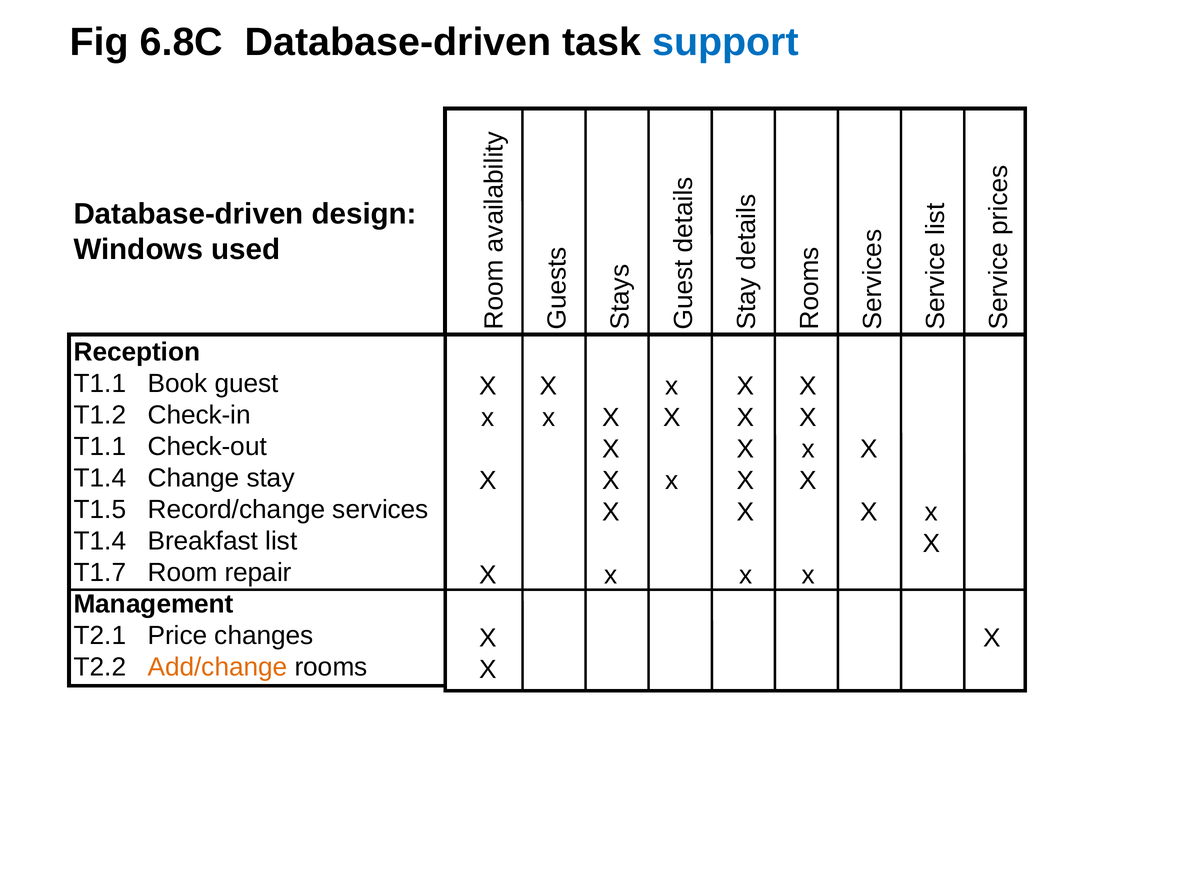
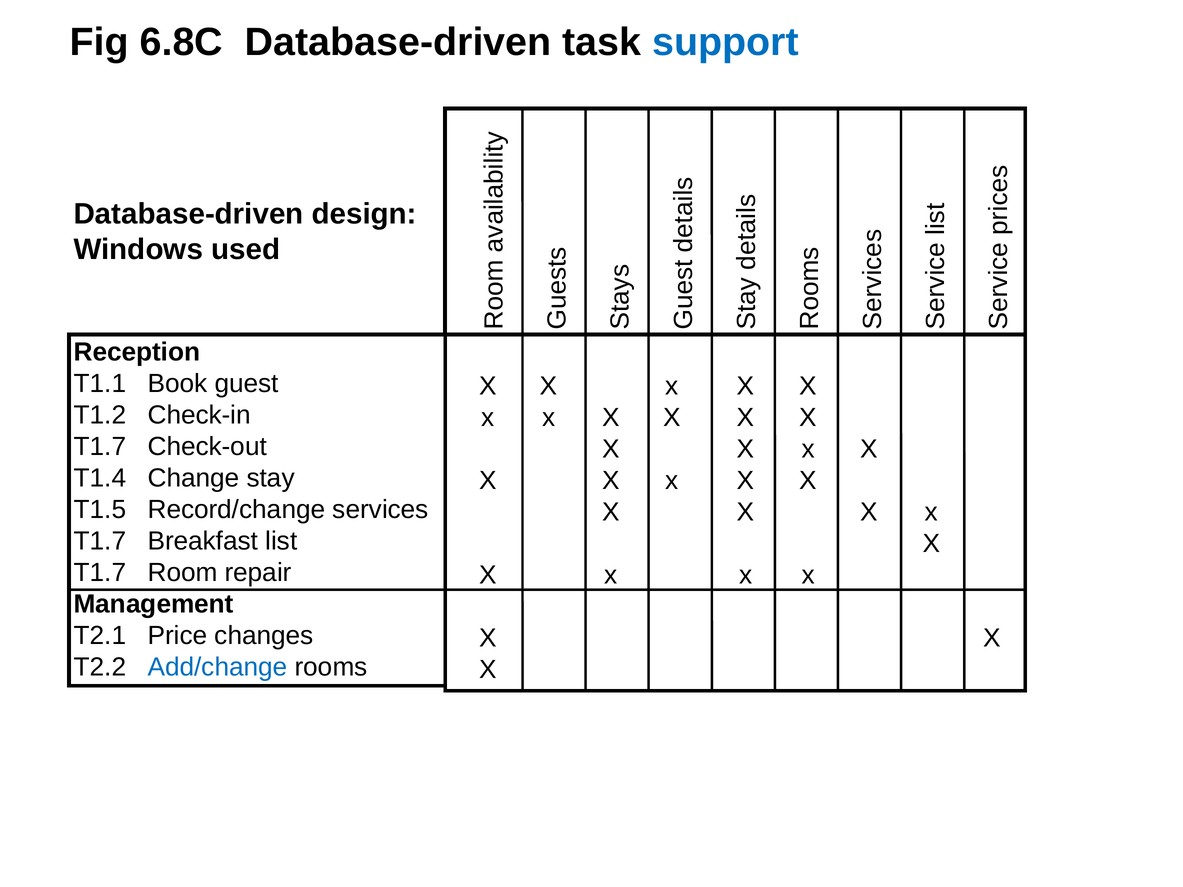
T1.1 at (100, 447): T1.1 -> T1.7
T1.4 at (100, 541): T1.4 -> T1.7
Add/change colour: orange -> blue
